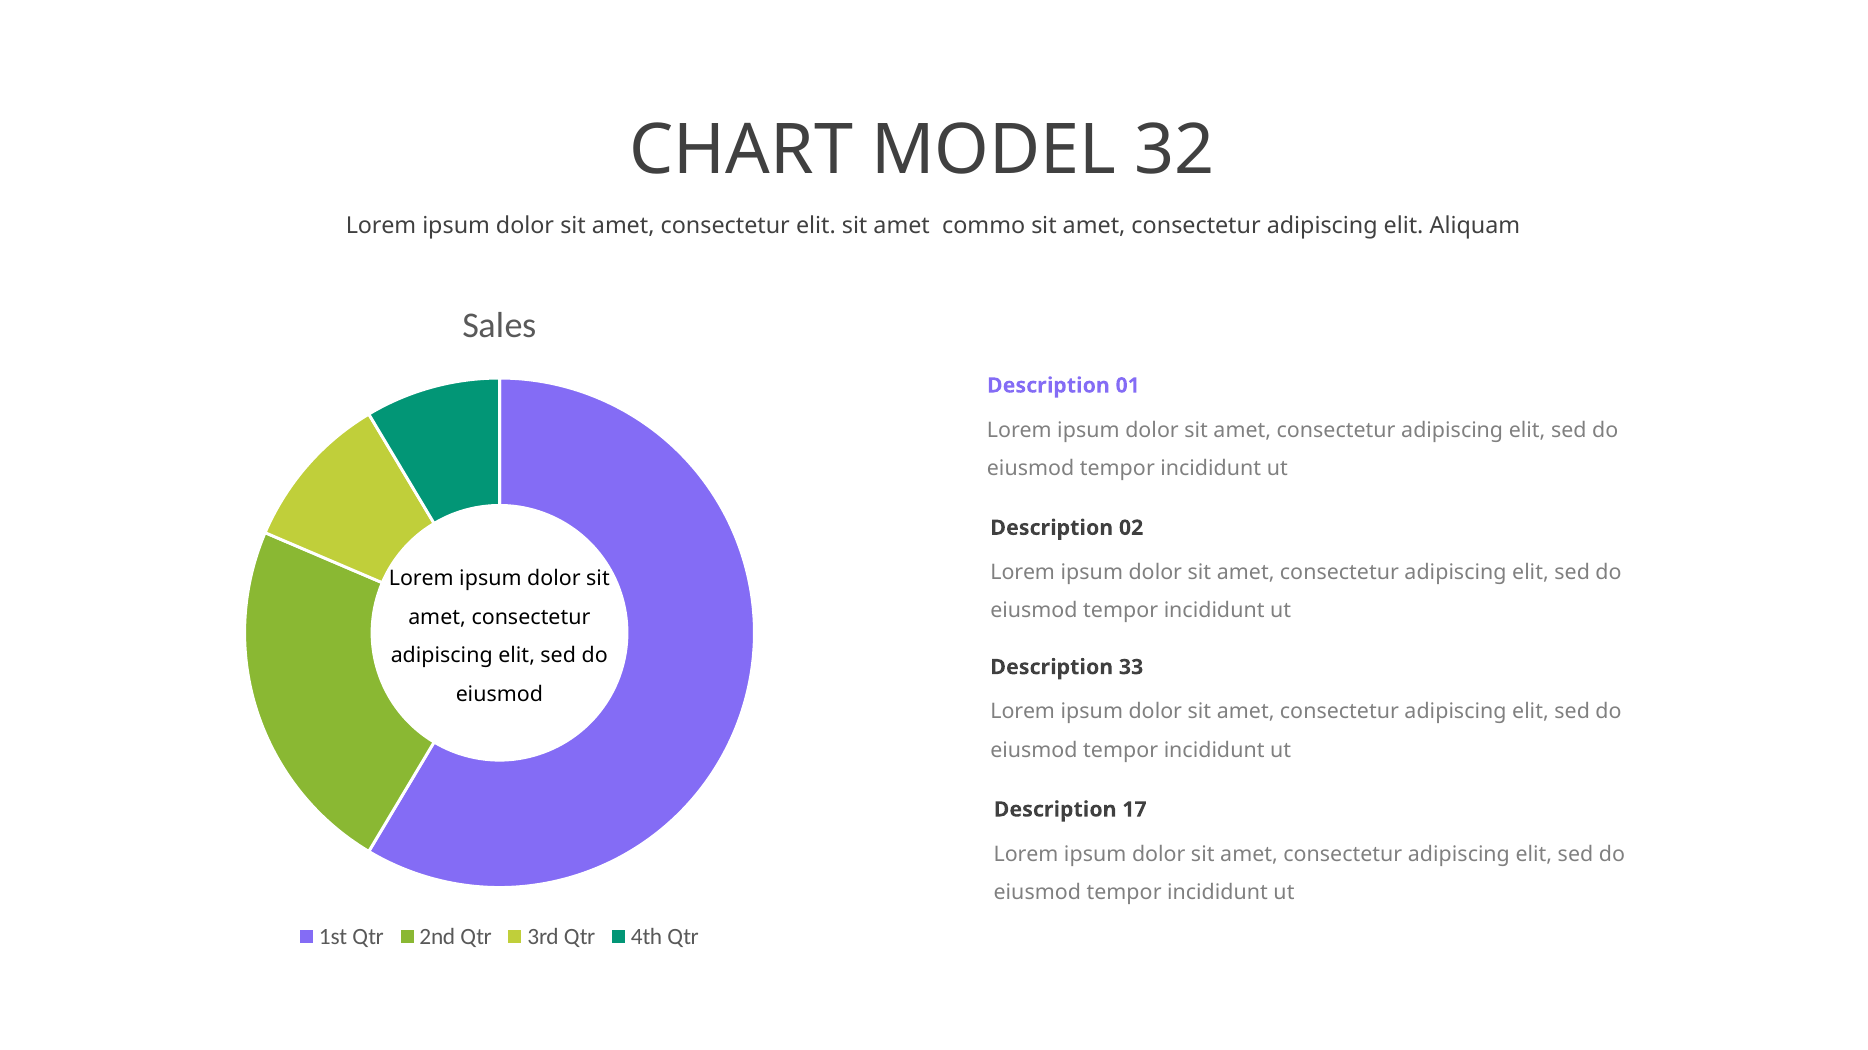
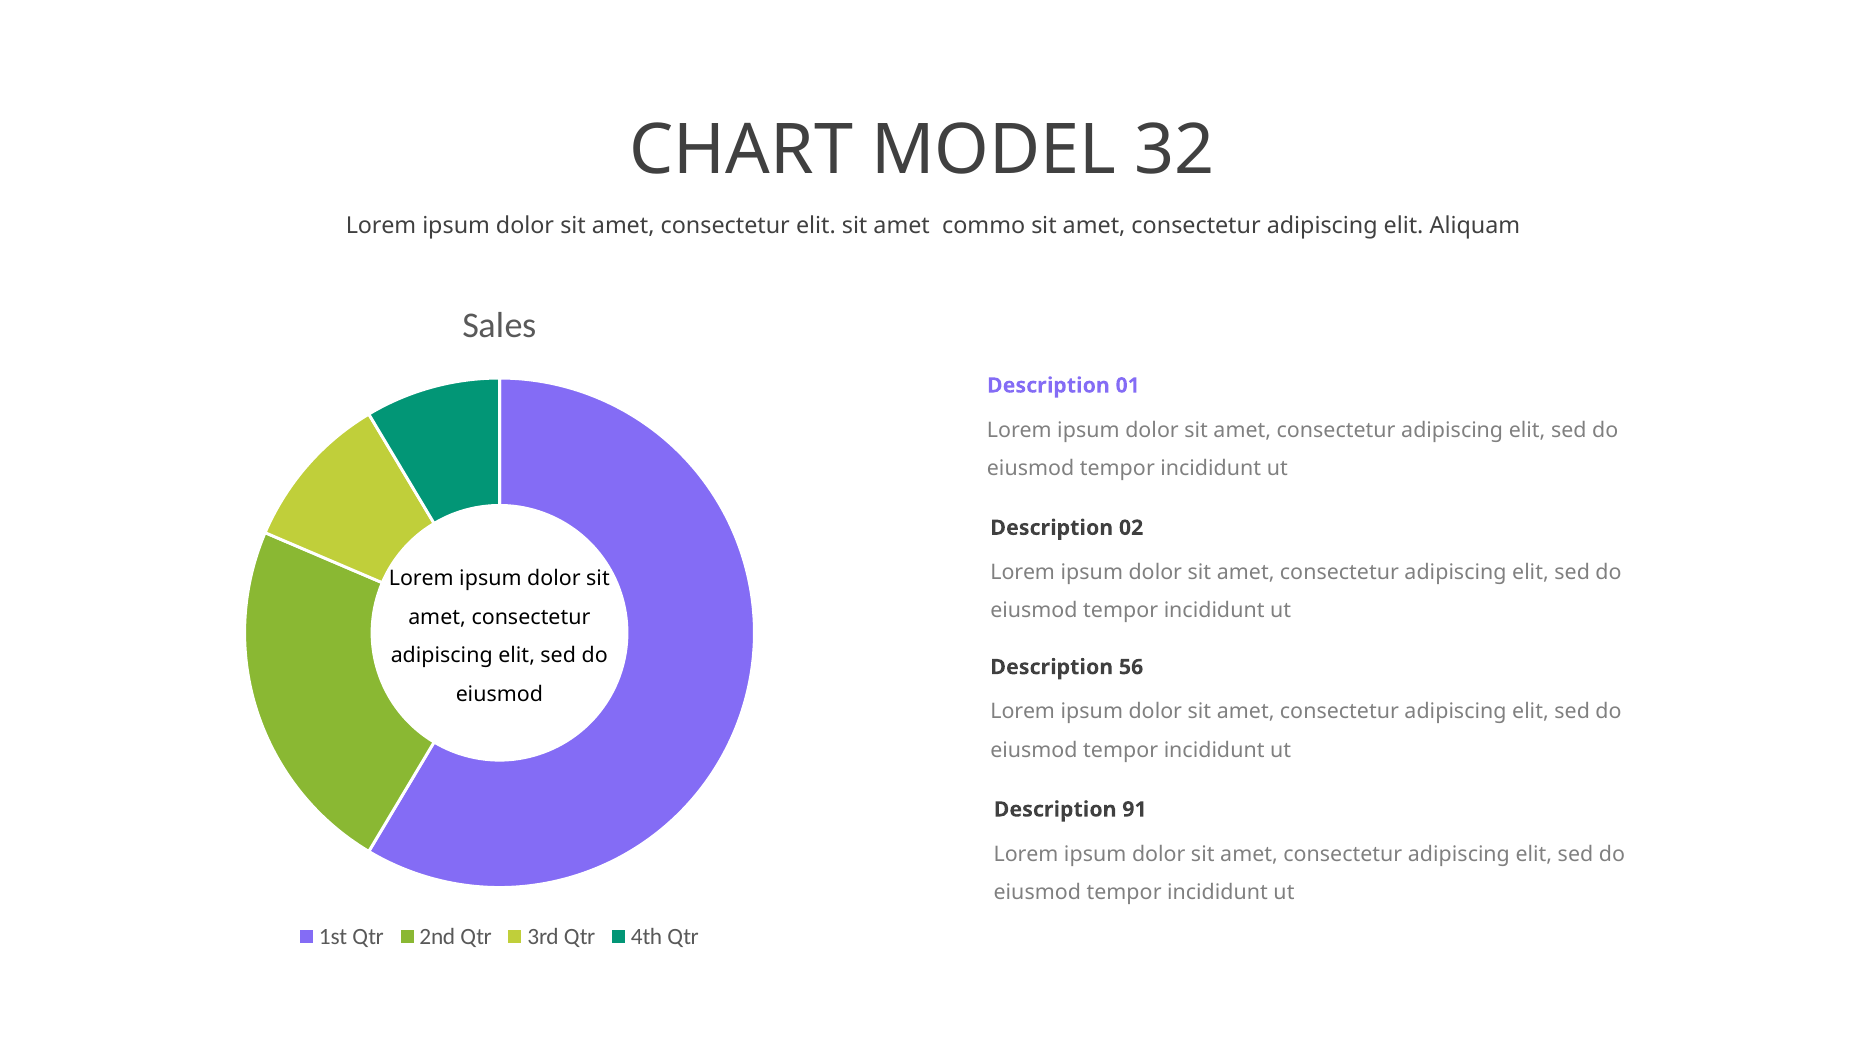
33: 33 -> 56
17: 17 -> 91
